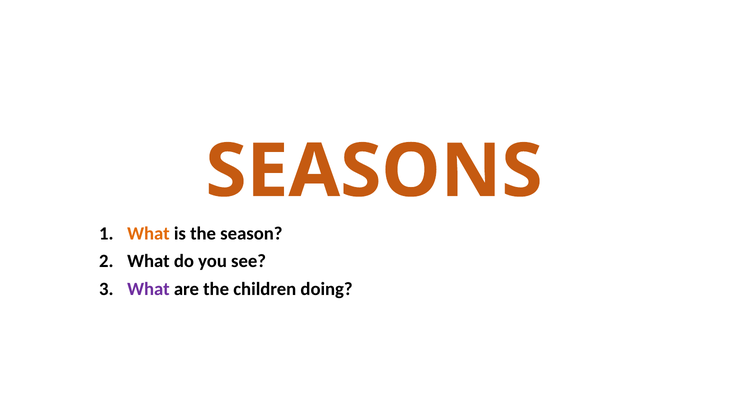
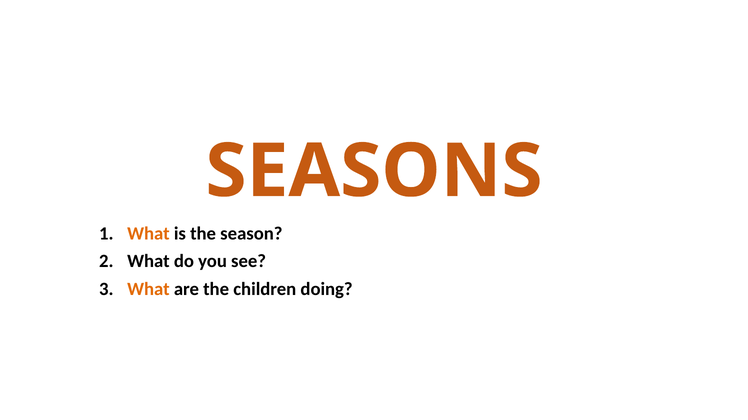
What at (148, 290) colour: purple -> orange
